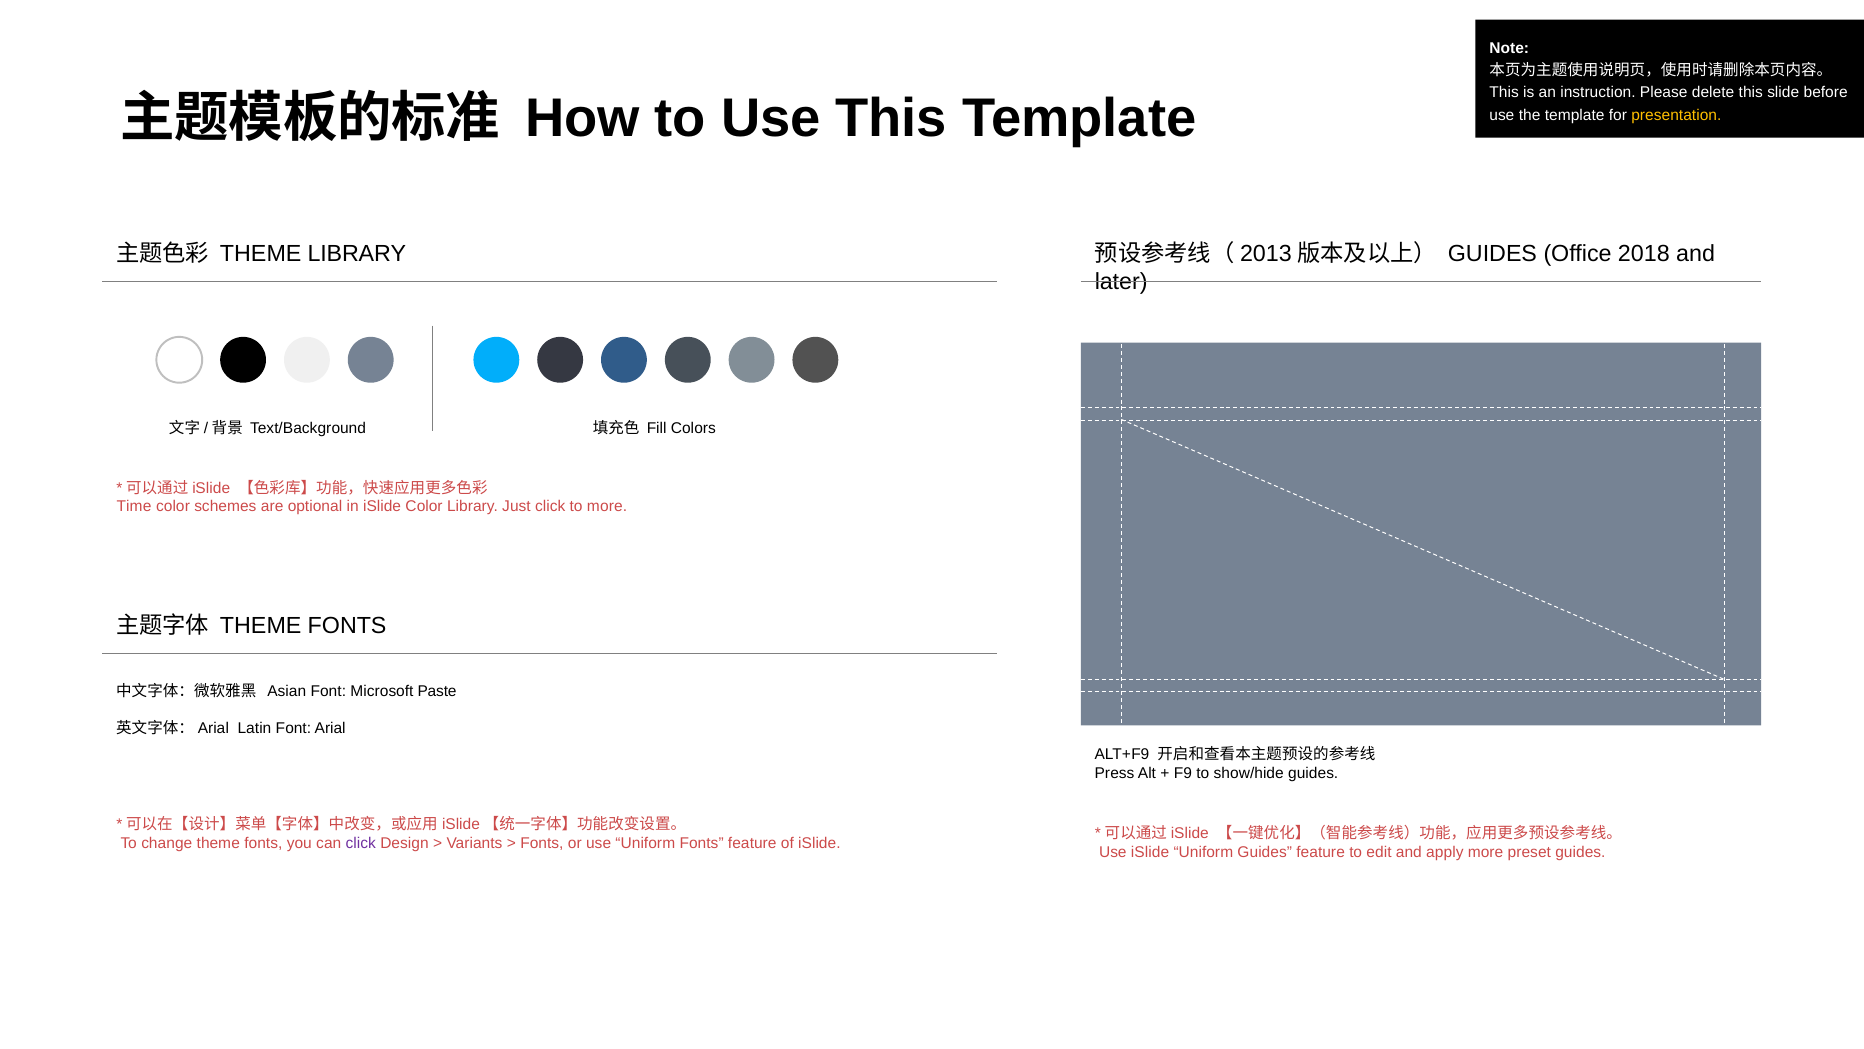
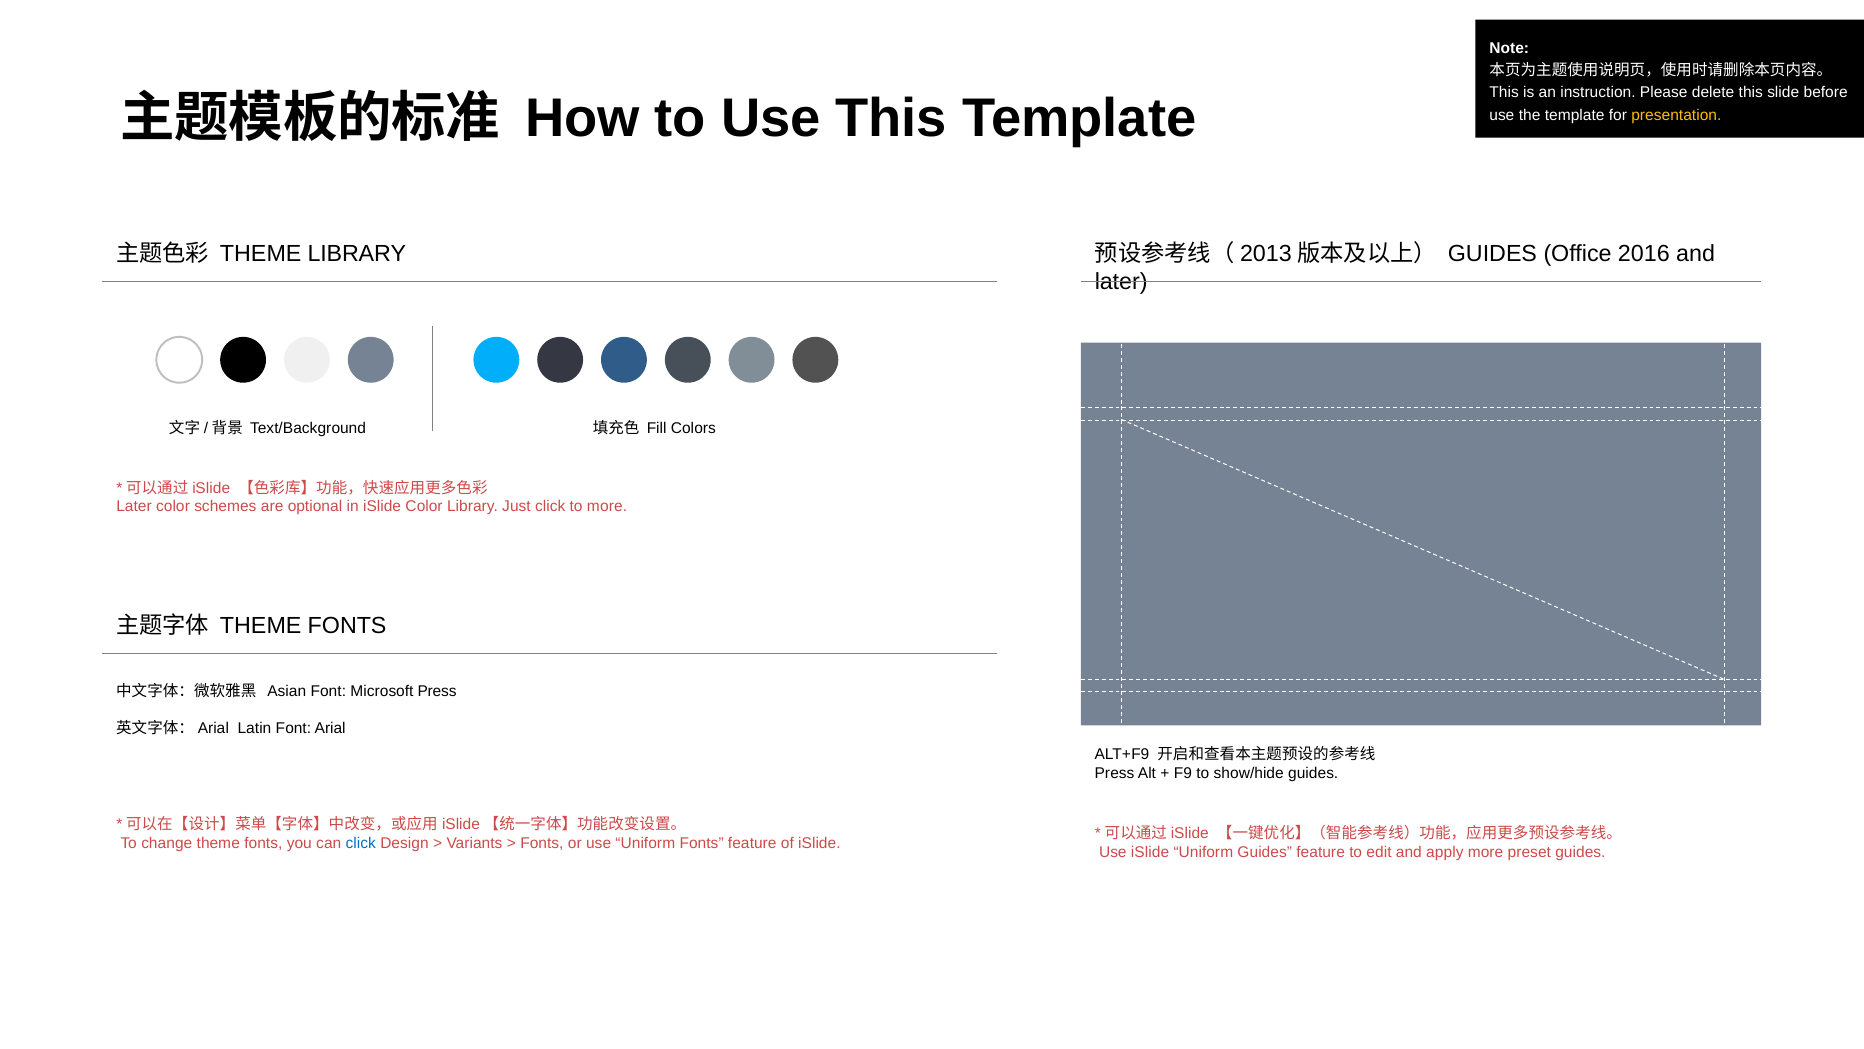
2018: 2018 -> 2016
Time at (134, 506): Time -> Later
Microsoft Paste: Paste -> Press
click at (361, 842) colour: purple -> blue
